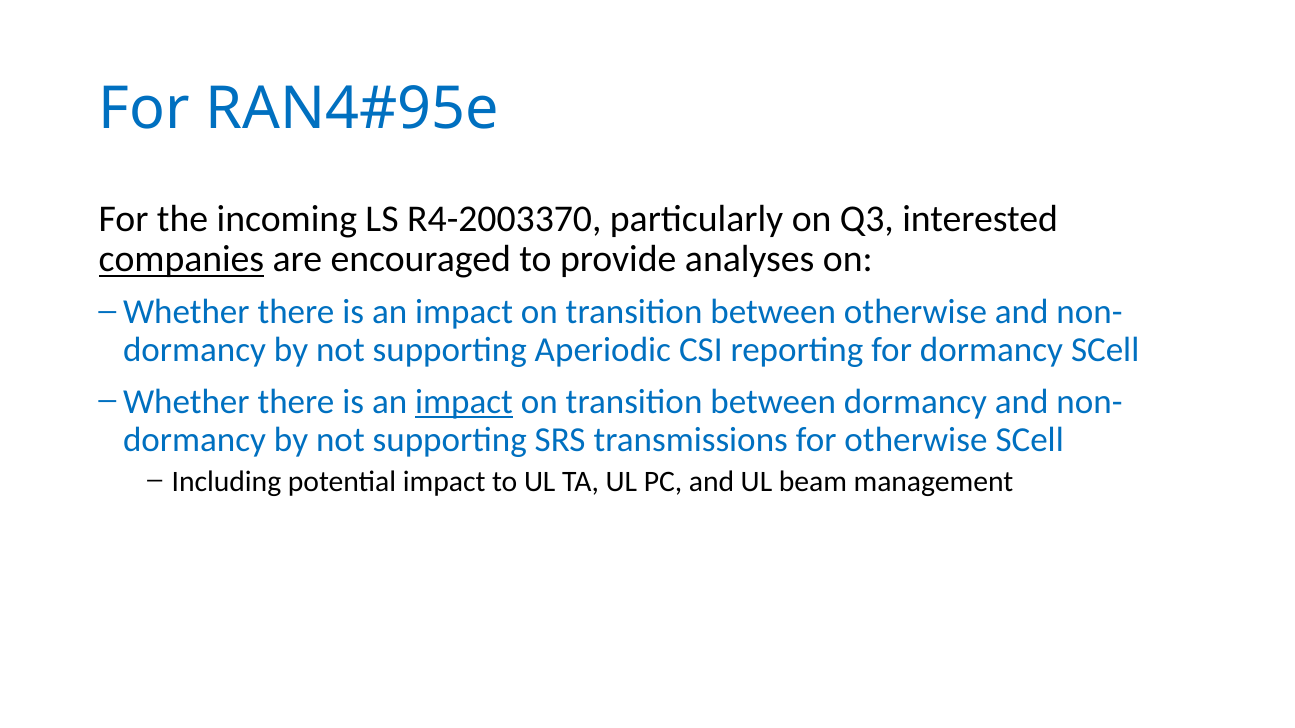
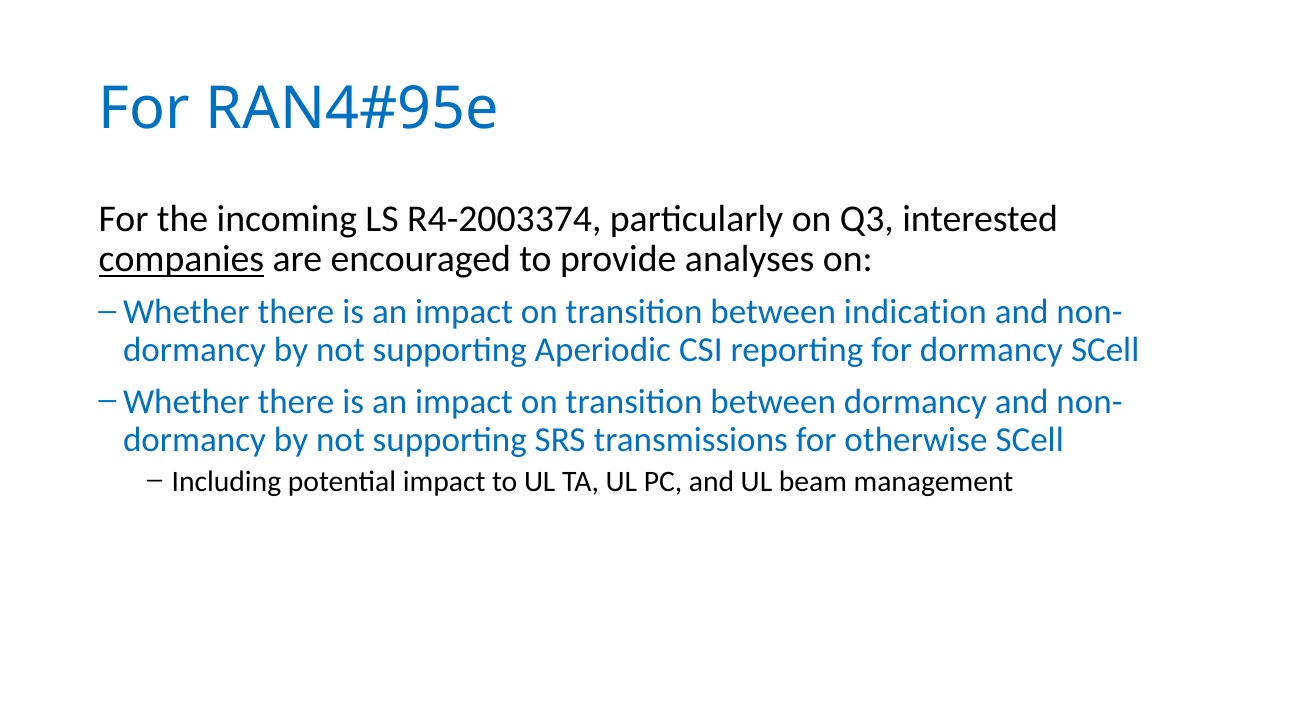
R4-2003370: R4-2003370 -> R4-2003374
between otherwise: otherwise -> indication
impact at (464, 402) underline: present -> none
